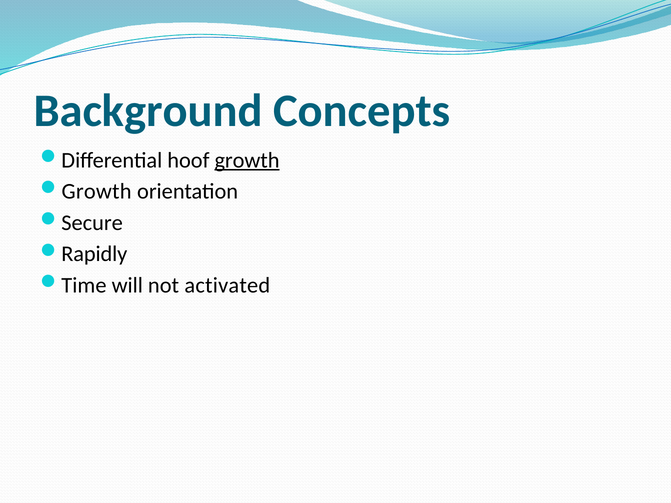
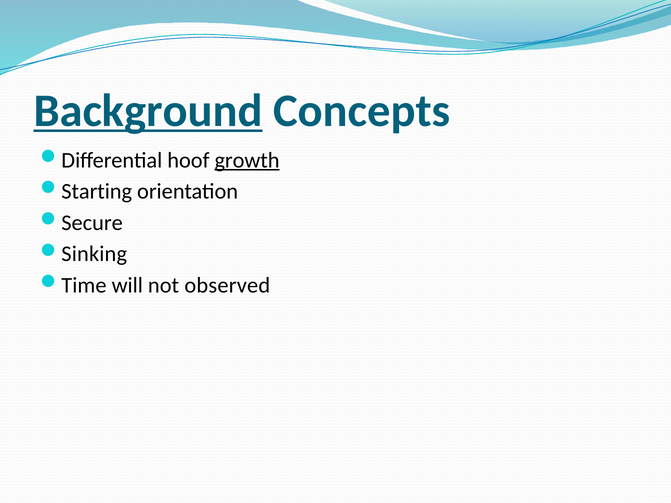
Background underline: none -> present
Growth at (97, 192): Growth -> Starting
Rapidly: Rapidly -> Sinking
activated: activated -> observed
